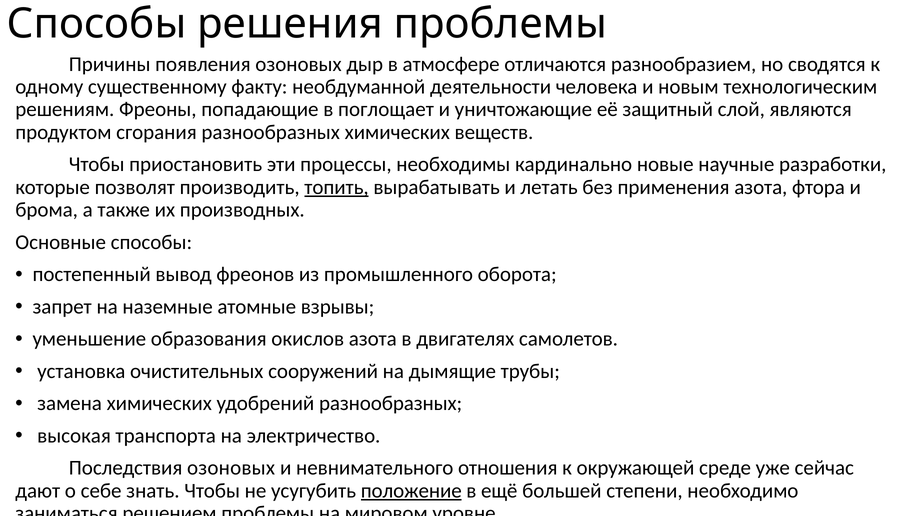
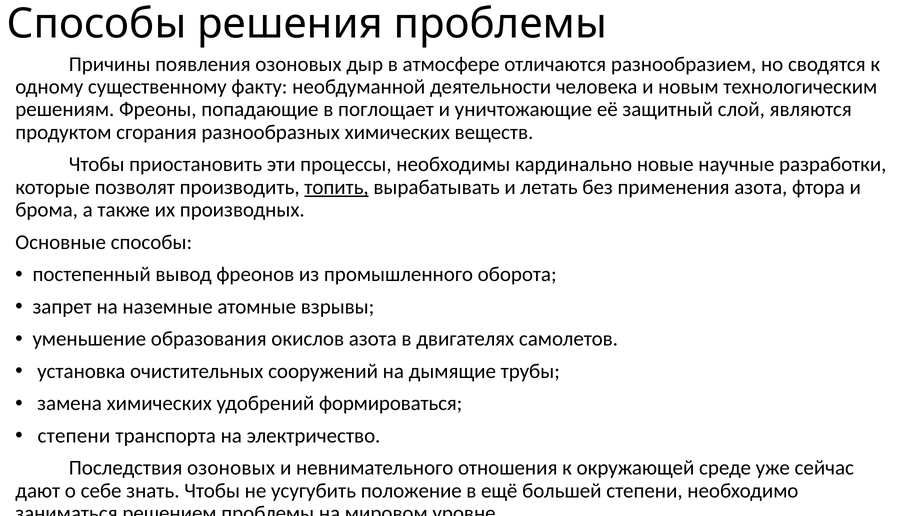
удобрений разнообразных: разнообразных -> формироваться
высокая at (74, 436): высокая -> степени
положение underline: present -> none
